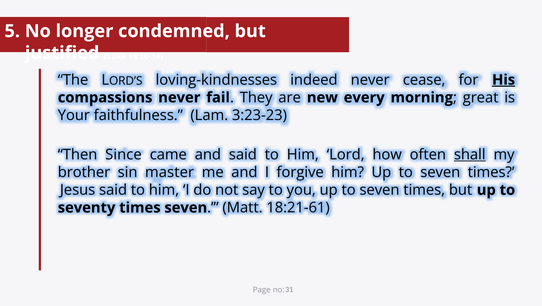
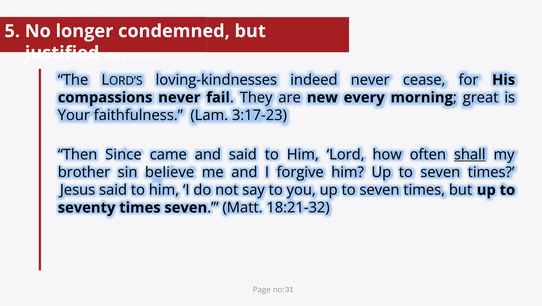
His underline: present -> none
3:23-23: 3:23-23 -> 3:17-23
master: master -> believe
18:21-61: 18:21-61 -> 18:21-32
